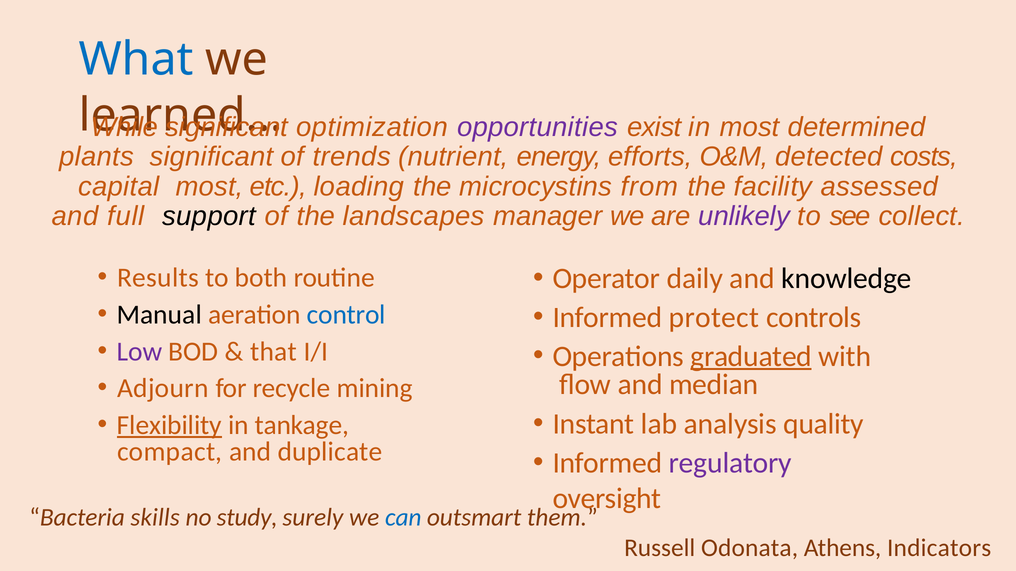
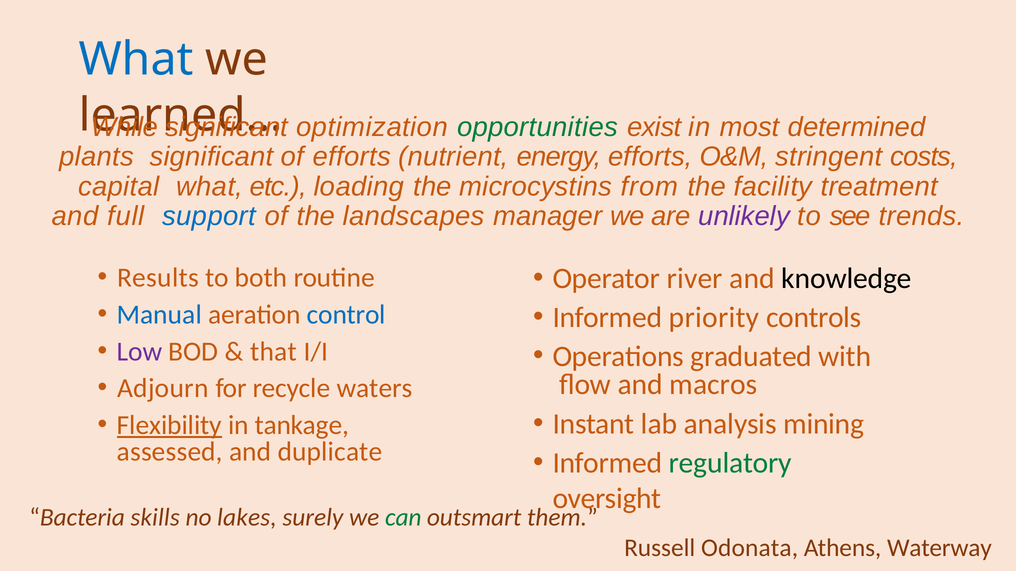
opportunities colour: purple -> green
of trends: trends -> efforts
detected: detected -> stringent
capital most: most -> what
assessed: assessed -> treatment
support colour: black -> blue
collect: collect -> trends
daily: daily -> river
Manual colour: black -> blue
protect: protect -> priority
graduated underline: present -> none
median: median -> macros
mining: mining -> waters
quality: quality -> mining
compact: compact -> assessed
regulatory colour: purple -> green
study: study -> lakes
can colour: blue -> green
Indicators: Indicators -> Waterway
